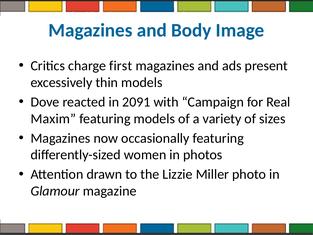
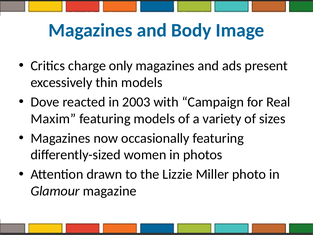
first: first -> only
2091: 2091 -> 2003
